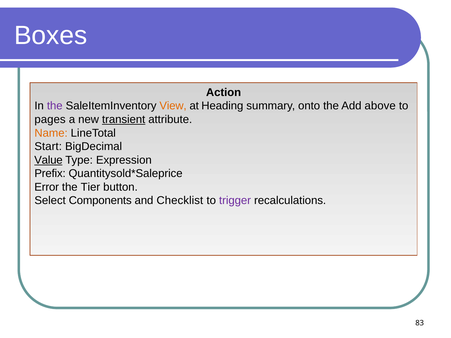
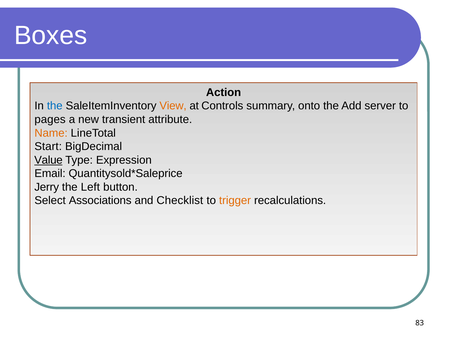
the at (55, 106) colour: purple -> blue
Heading: Heading -> Controls
above: above -> server
transient underline: present -> none
Prefix: Prefix -> Email
Error: Error -> Jerry
Tier: Tier -> Left
Components: Components -> Associations
trigger colour: purple -> orange
